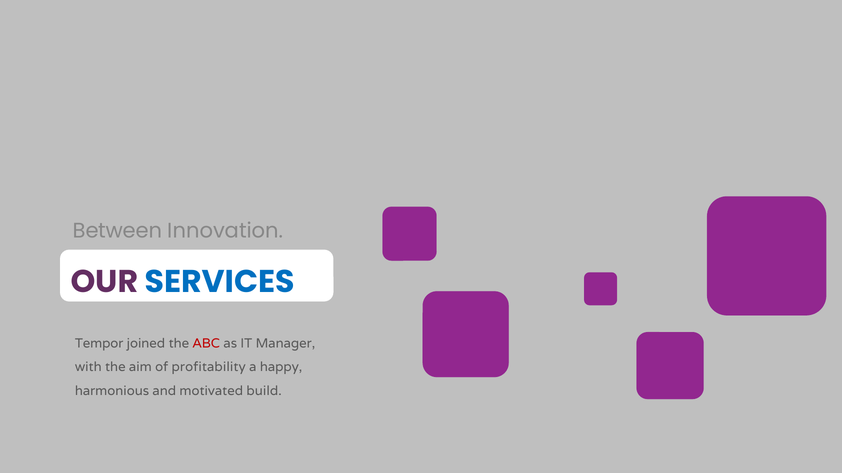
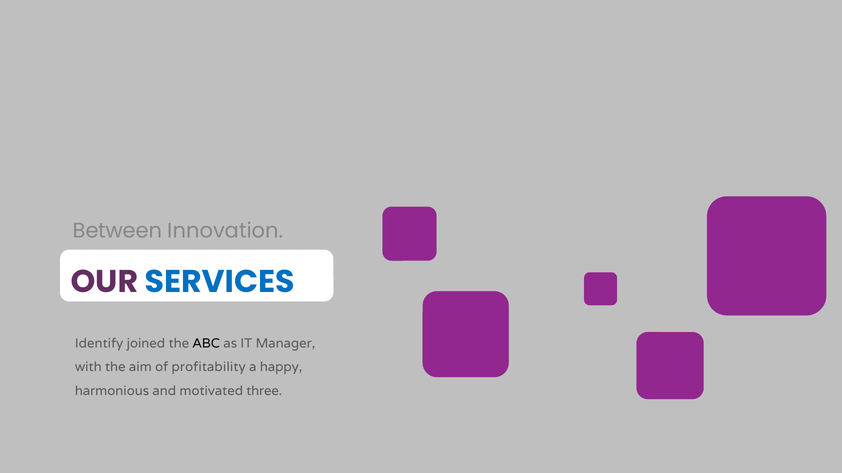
Tempor: Tempor -> Identify
ABC colour: red -> black
build: build -> three
